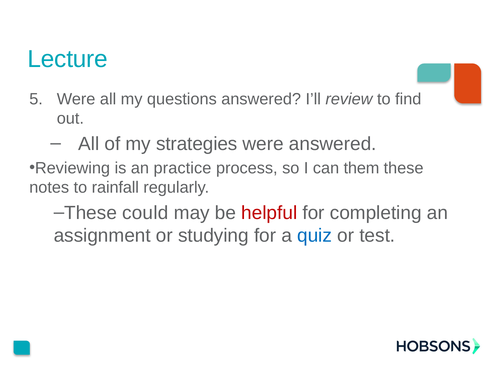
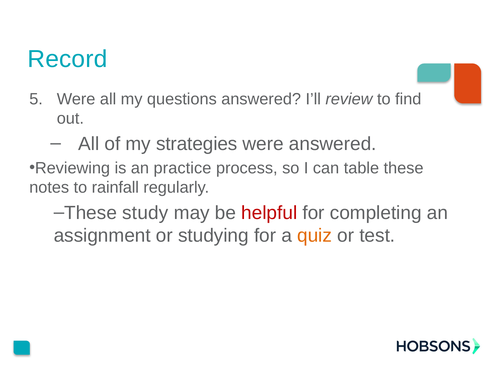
Lecture: Lecture -> Record
them: them -> table
could: could -> study
quiz colour: blue -> orange
